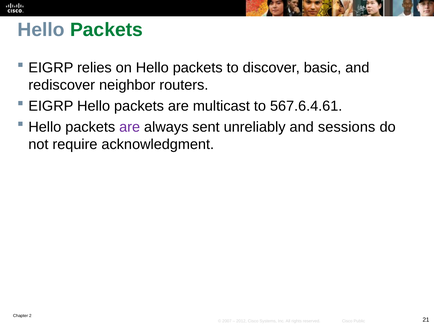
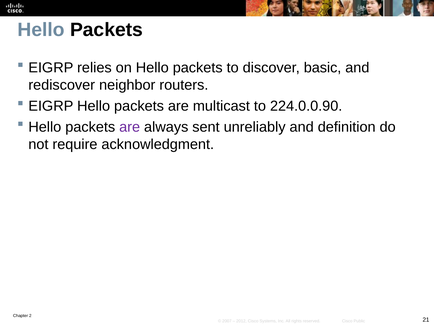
Packets at (107, 30) colour: green -> black
567.6.4.61: 567.6.4.61 -> 224.0.0.90
sessions: sessions -> definition
